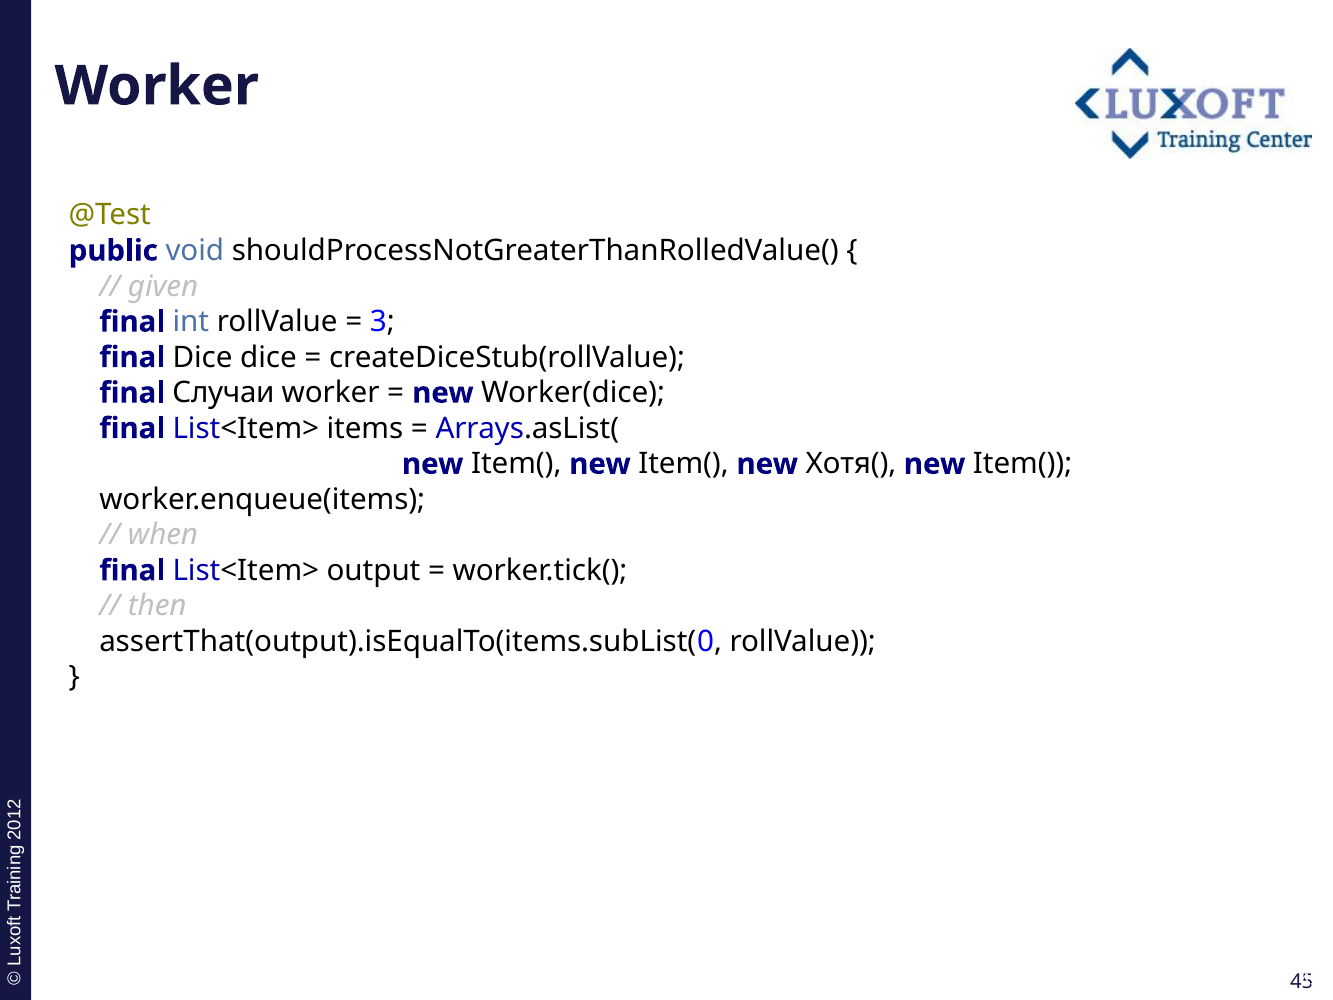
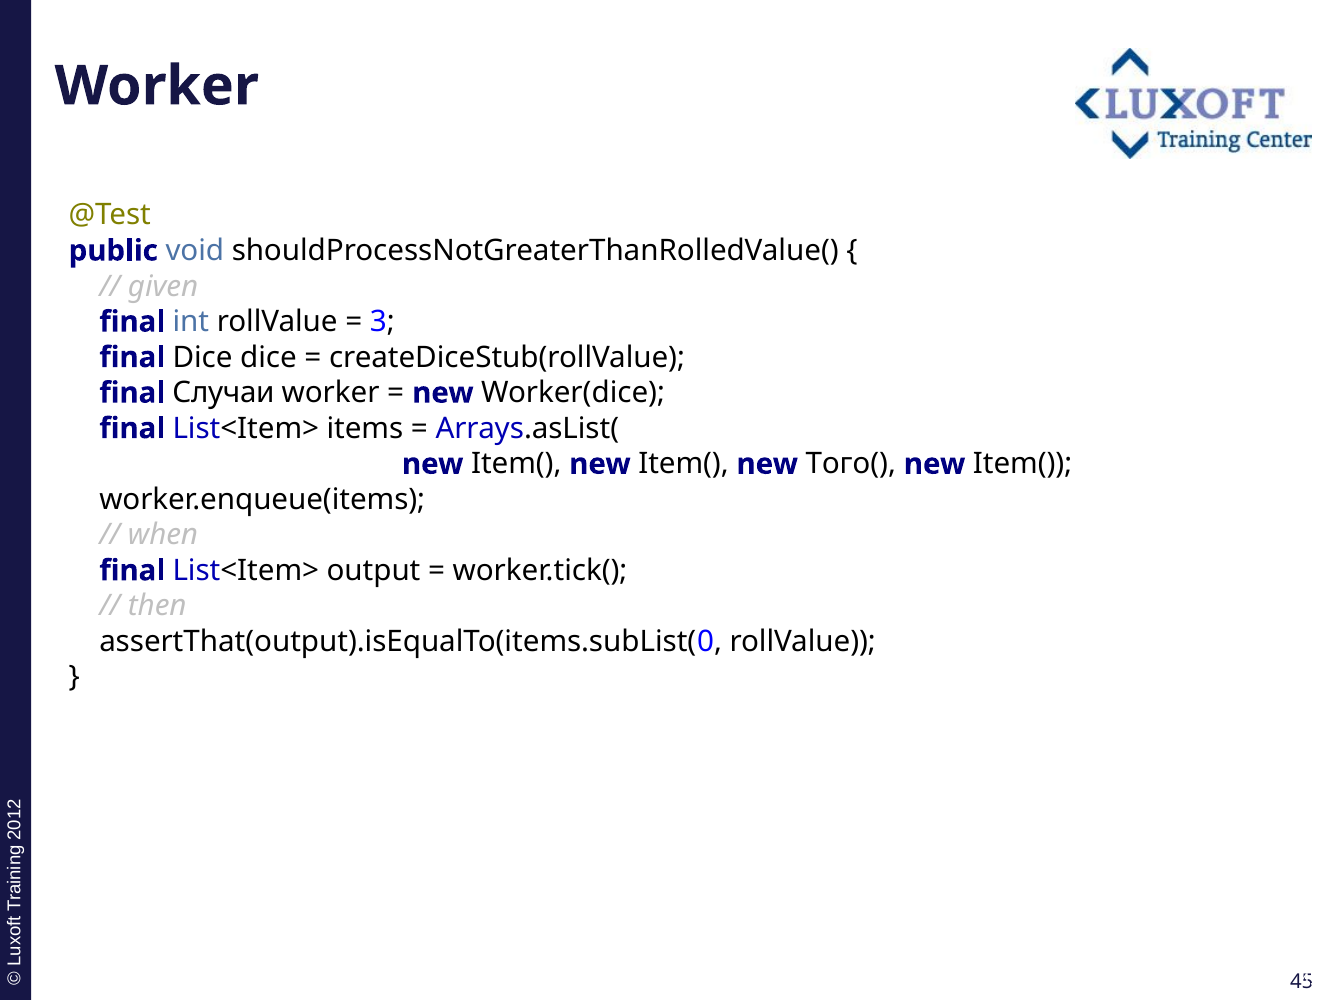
Хотя(: Хотя( -> Того(
